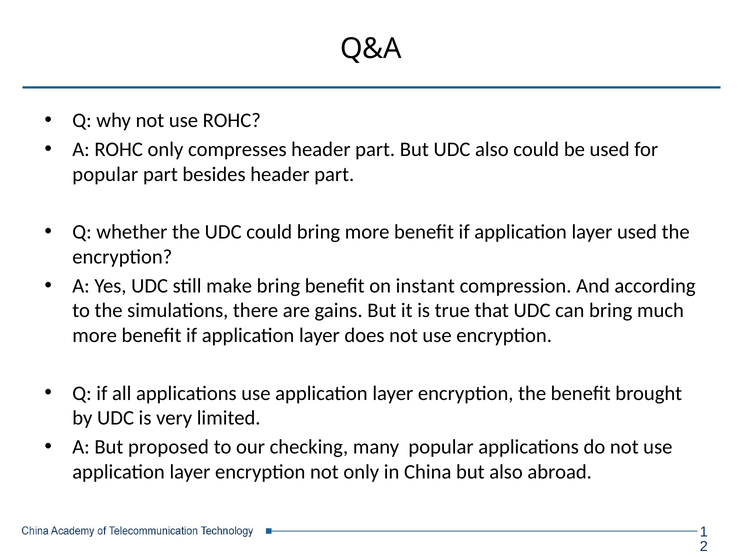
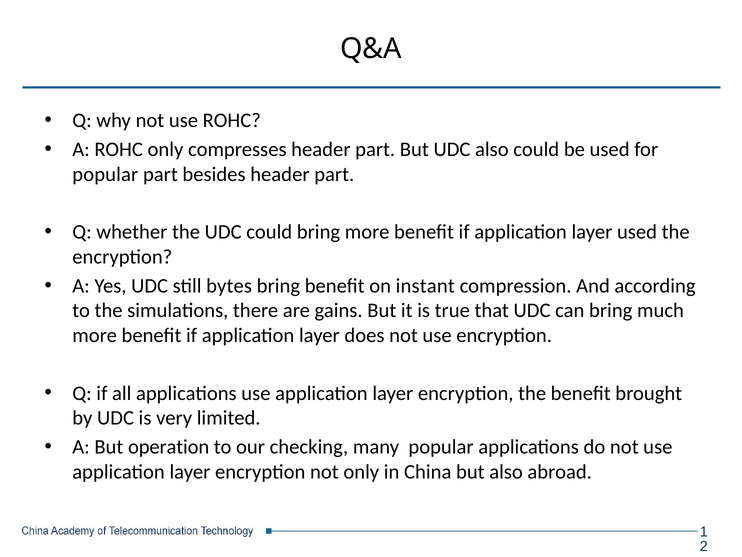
make: make -> bytes
proposed: proposed -> operation
